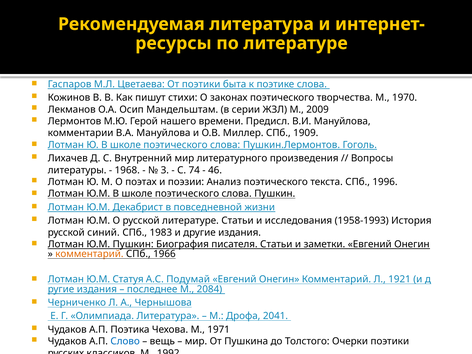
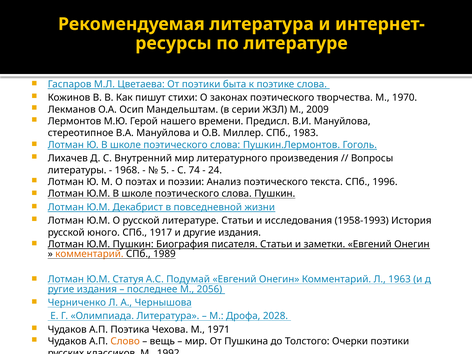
комментарии: комментарии -> стереотипное
1909: 1909 -> 1983
3: 3 -> 5
46: 46 -> 24
синий: синий -> юного
1983: 1983 -> 1917
СПб 1966: 1966 -> 1989
1921: 1921 -> 1963
2084: 2084 -> 2056
2041: 2041 -> 2028
Слово colour: blue -> orange
